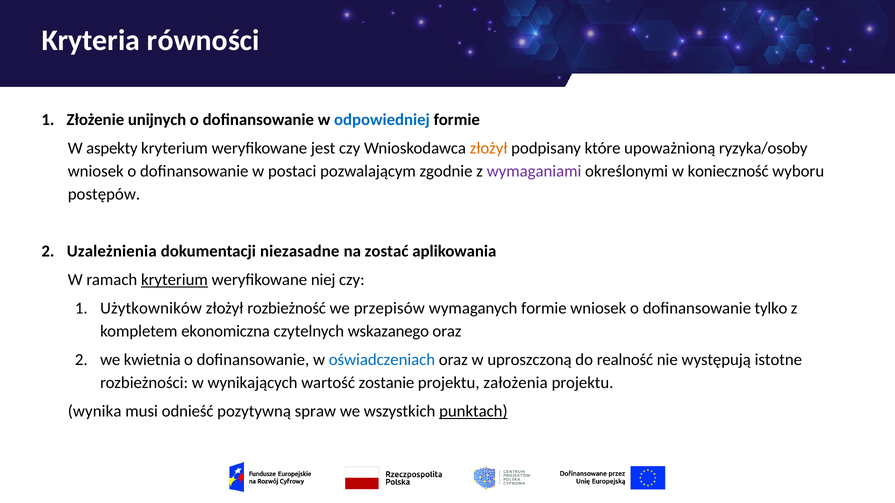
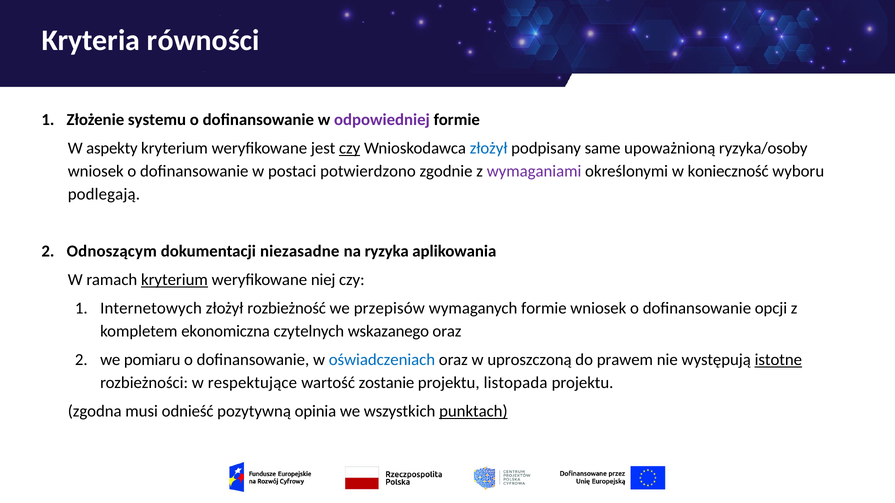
unijnych: unijnych -> systemu
odpowiedniej colour: blue -> purple
czy at (350, 149) underline: none -> present
złożył at (489, 149) colour: orange -> blue
które: które -> same
pozwalającym: pozwalającym -> potwierdzono
postępów: postępów -> podlegają
Uzależnienia: Uzależnienia -> Odnoszącym
zostać: zostać -> ryzyka
Użytkowników: Użytkowników -> Internetowych
tylko: tylko -> opcji
kwietnia: kwietnia -> pomiaru
realność: realność -> prawem
istotne underline: none -> present
wynikających: wynikających -> respektujące
założenia: założenia -> listopada
wynika: wynika -> zgodna
spraw: spraw -> opinia
